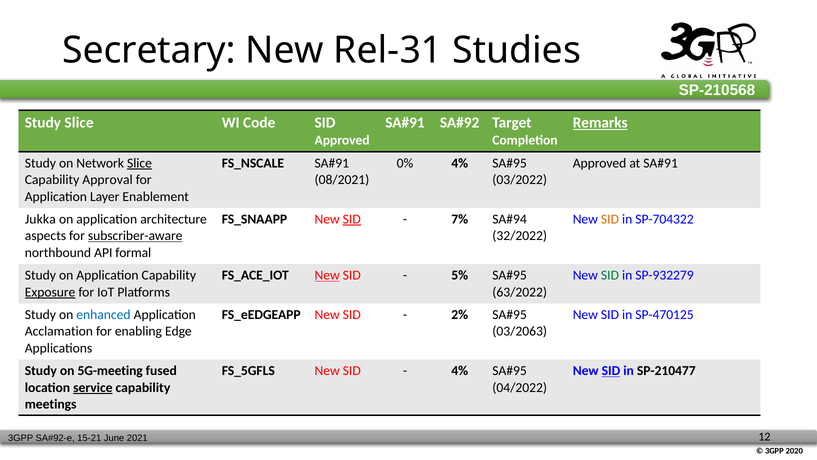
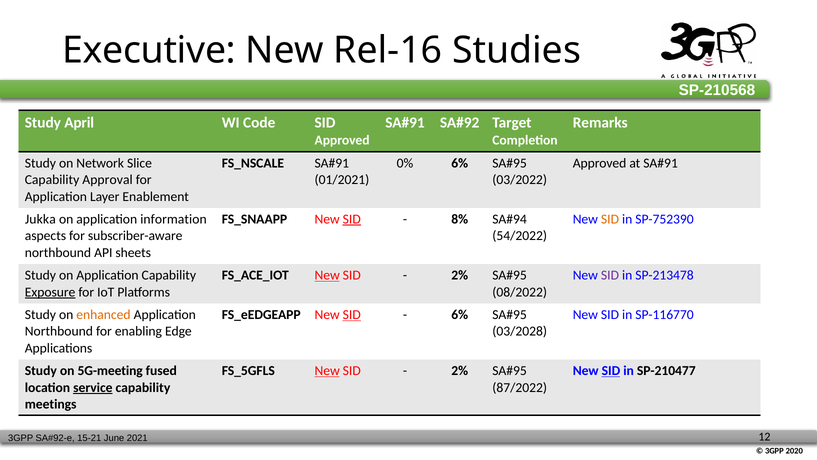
Secretary: Secretary -> Executive
Rel-31: Rel-31 -> Rel-16
Study Slice: Slice -> April
Remarks underline: present -> none
Slice at (139, 163) underline: present -> none
0% 4%: 4% -> 6%
08/2021: 08/2021 -> 01/2021
architecture: architecture -> information
7%: 7% -> 8%
SP-704322: SP-704322 -> SP-752390
subscriber-aware underline: present -> none
32/2022: 32/2022 -> 54/2022
formal: formal -> sheets
5% at (460, 275): 5% -> 2%
SID at (610, 275) colour: green -> purple
SP-932279: SP-932279 -> SP-213478
63/2022: 63/2022 -> 08/2022
enhanced colour: blue -> orange
SID at (352, 315) underline: none -> present
2% at (460, 315): 2% -> 6%
SP-470125: SP-470125 -> SP-116770
Acclamation at (59, 331): Acclamation -> Northbound
03/2063: 03/2063 -> 03/2028
New at (327, 371) underline: none -> present
4% at (460, 371): 4% -> 2%
04/2022: 04/2022 -> 87/2022
